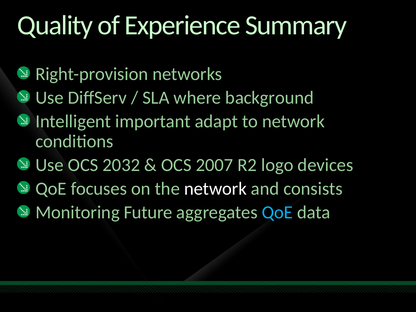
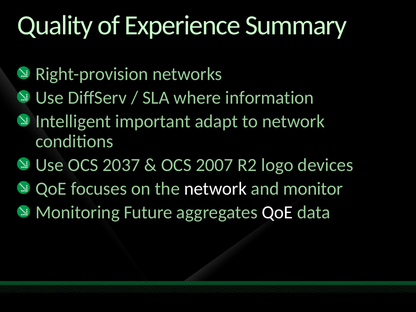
background: background -> information
2032: 2032 -> 2037
consists: consists -> monitor
QoE at (277, 212) colour: light blue -> white
